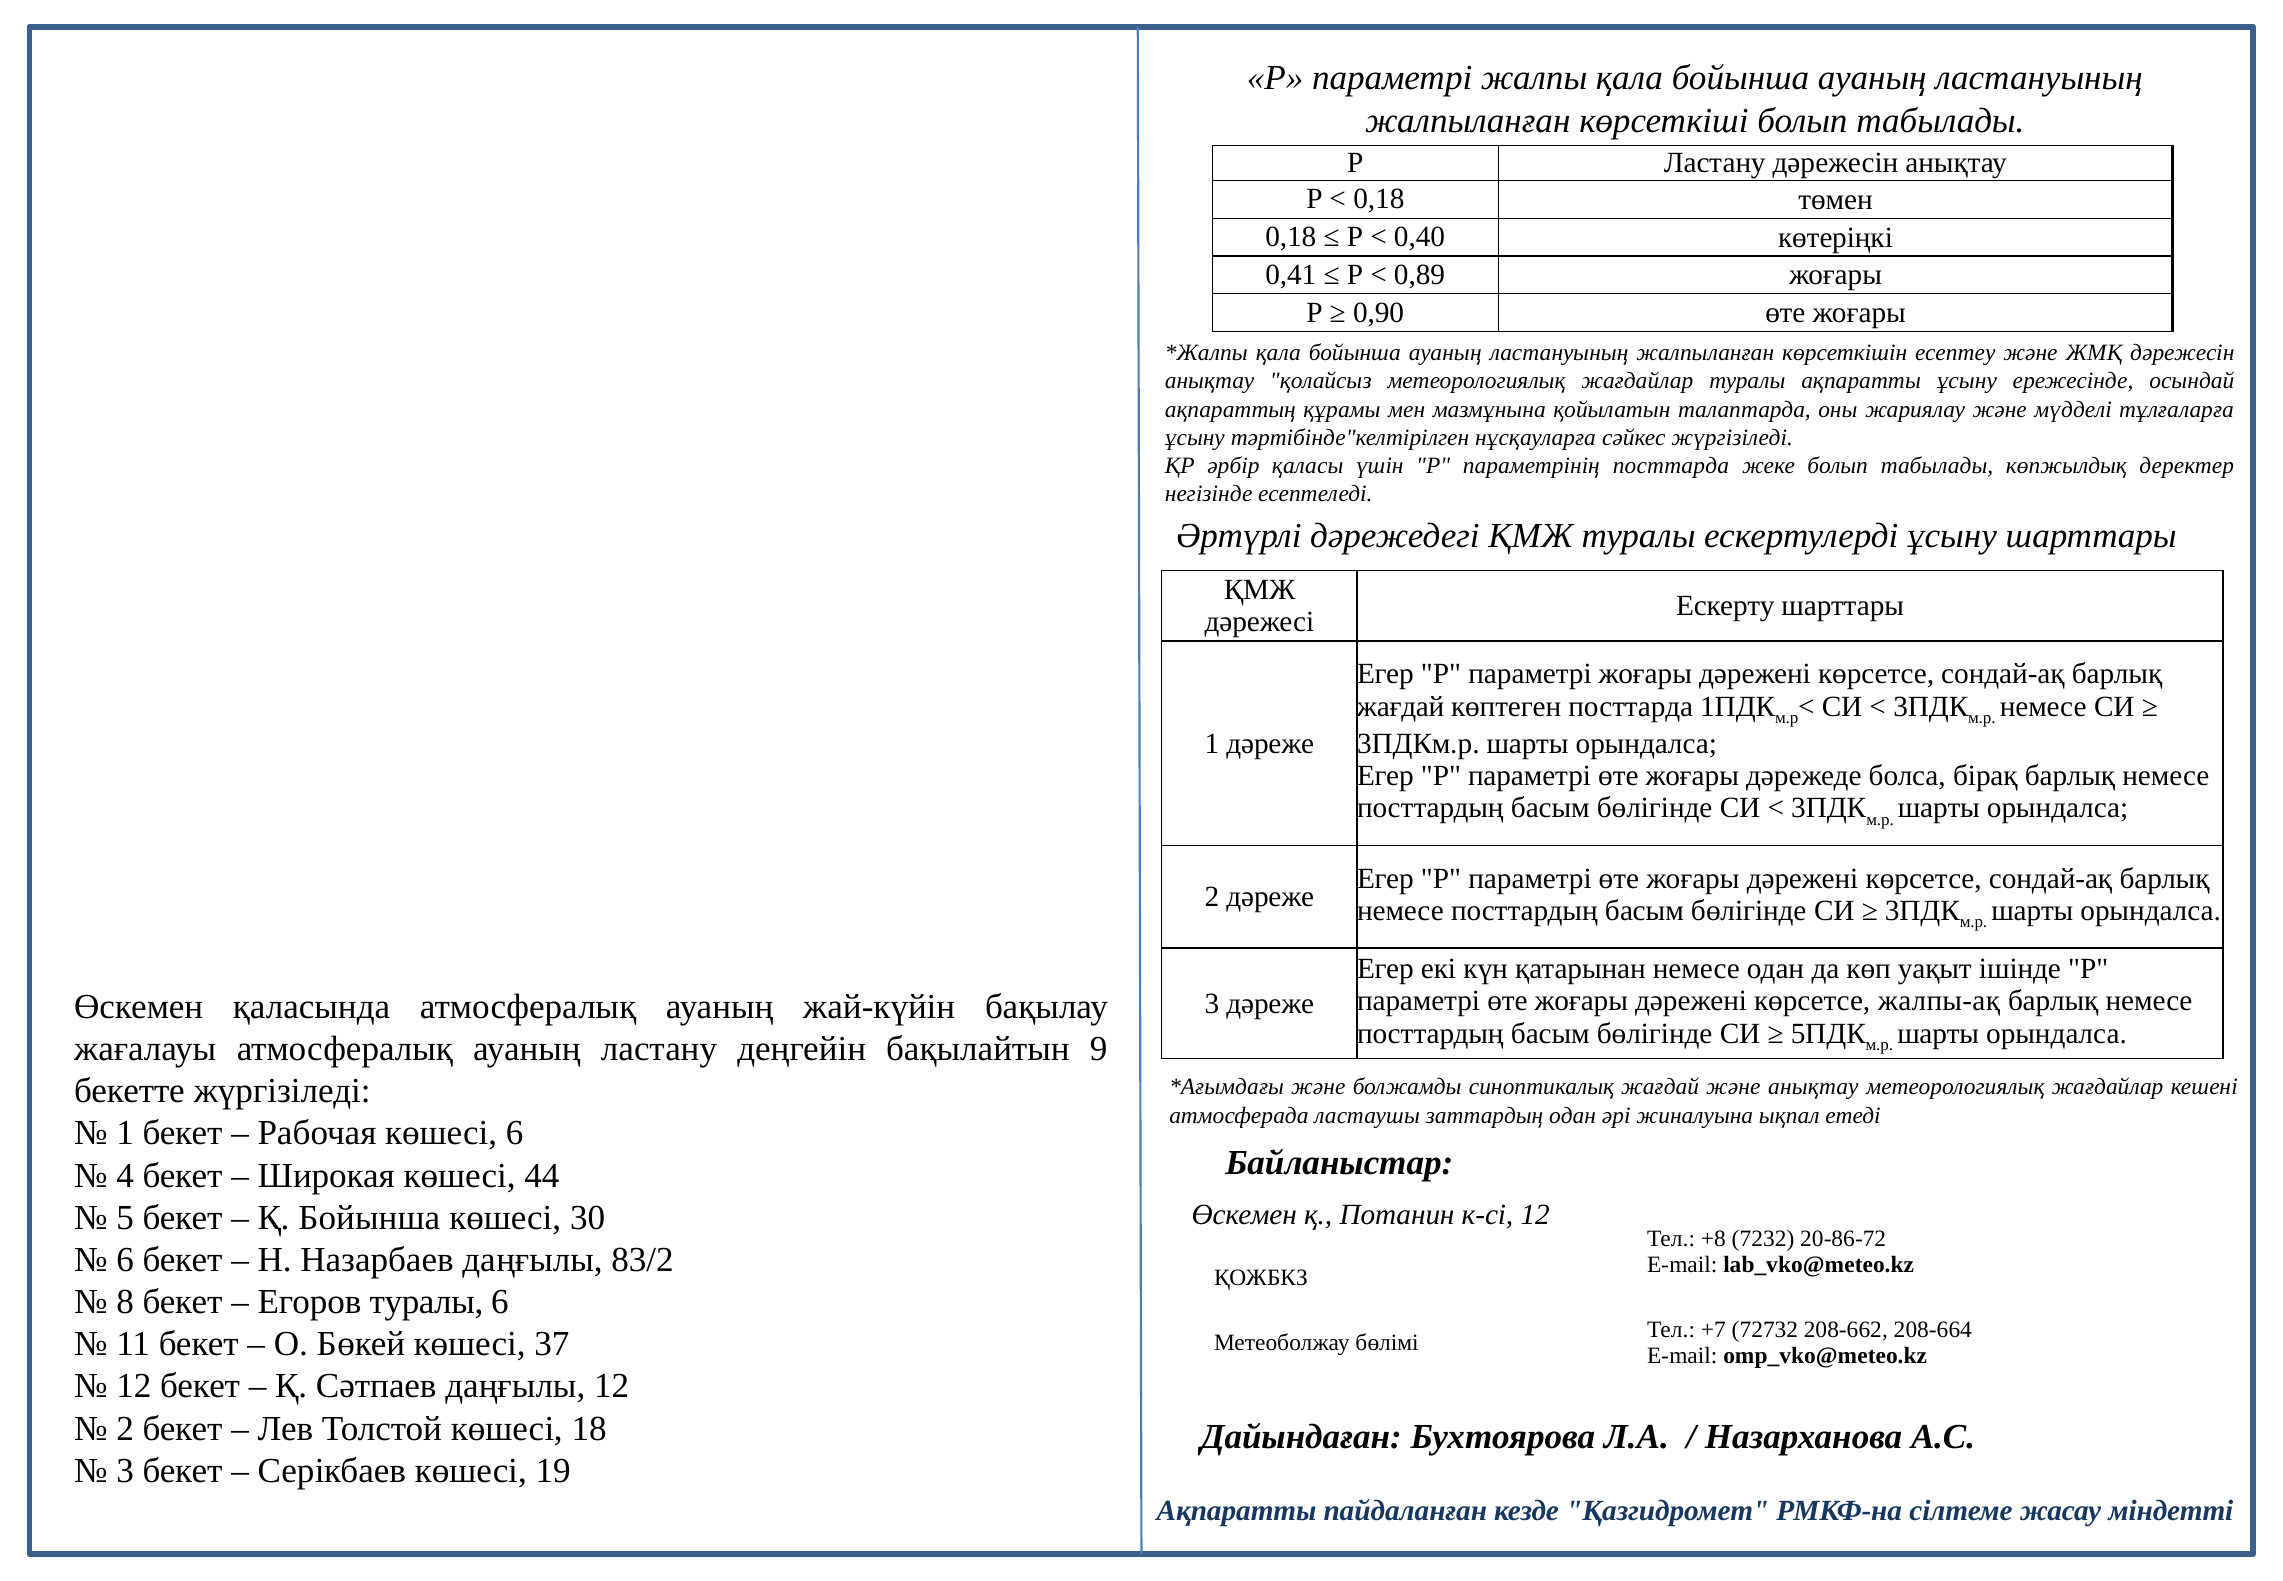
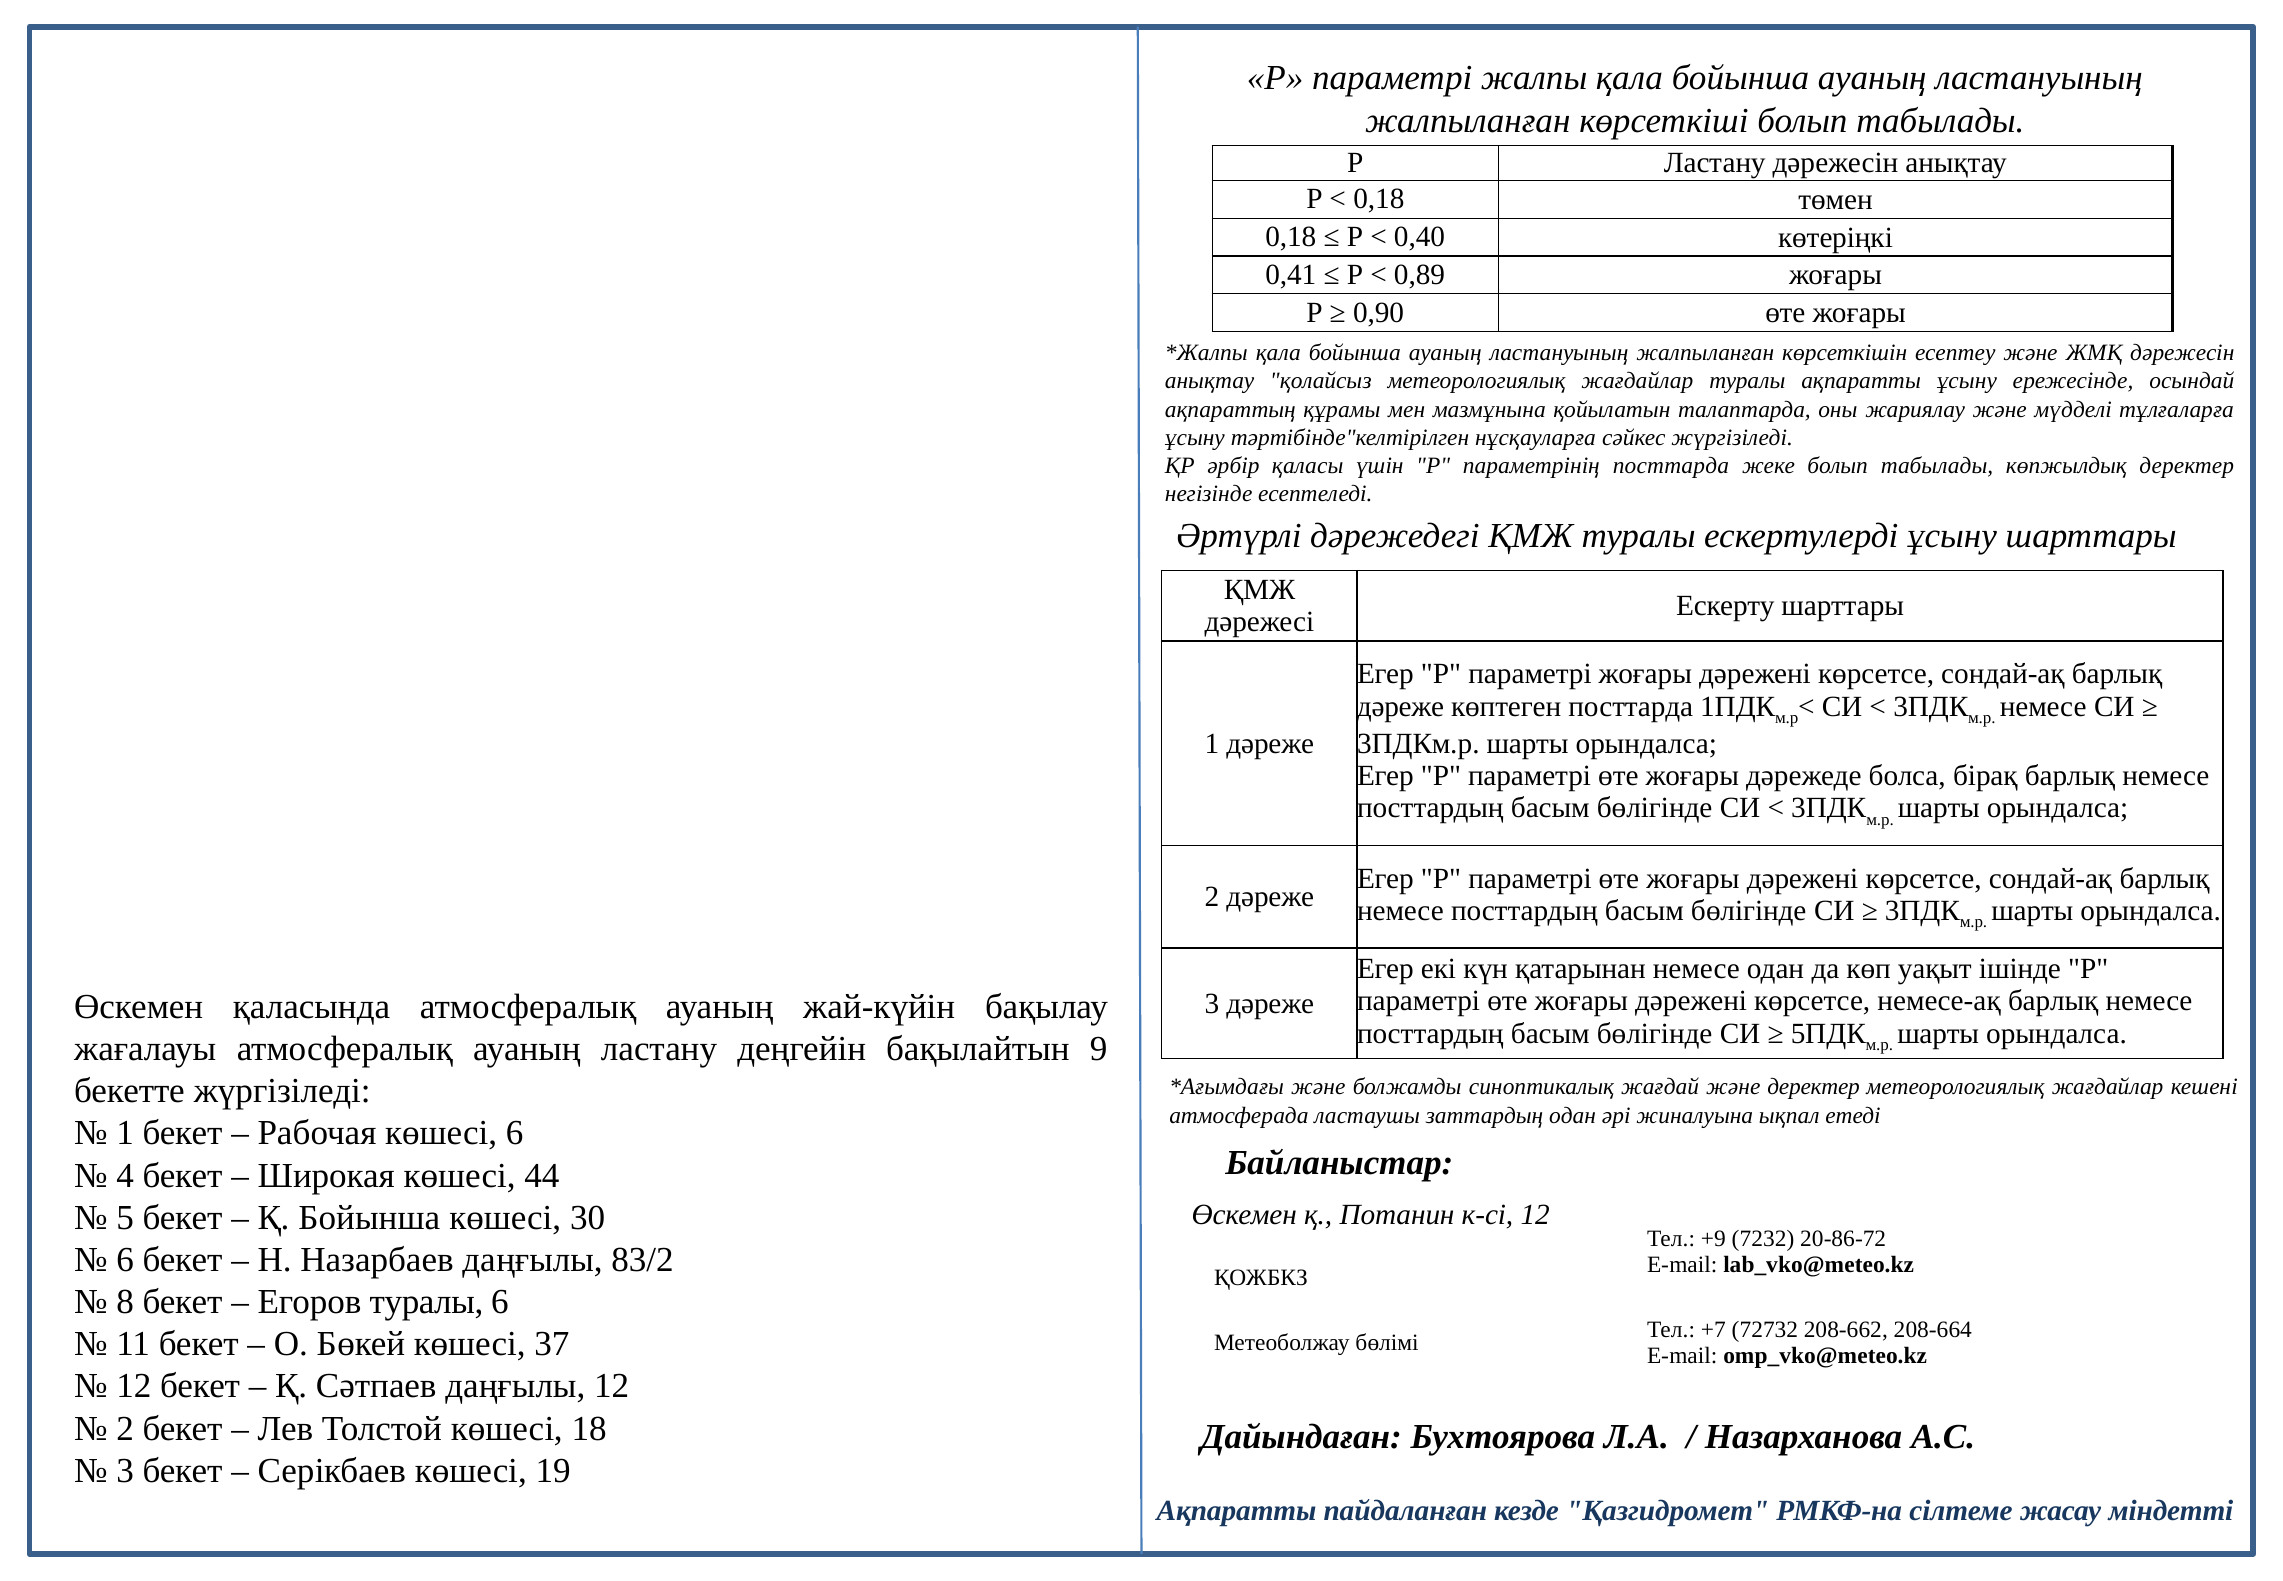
жағдай at (1401, 706): жағдай -> дәреже
жалпы-ақ: жалпы-ақ -> немесе-ақ
және анықтау: анықтау -> деректер
+8: +8 -> +9
